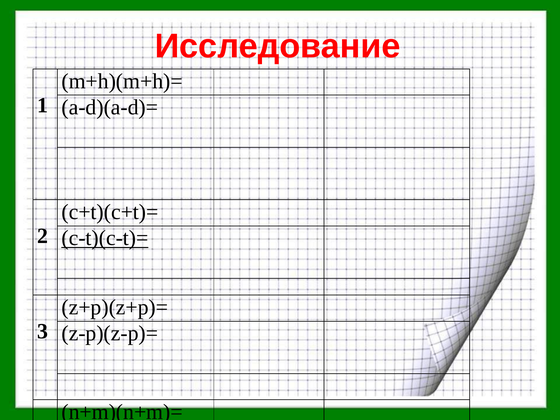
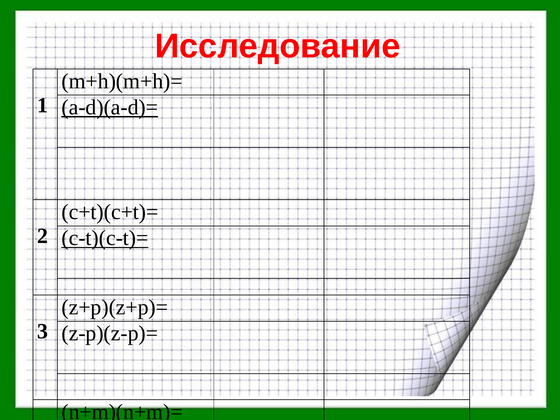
a-d)(a-d)= underline: none -> present
